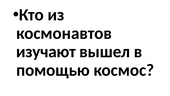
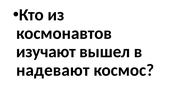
помощью: помощью -> надевают
